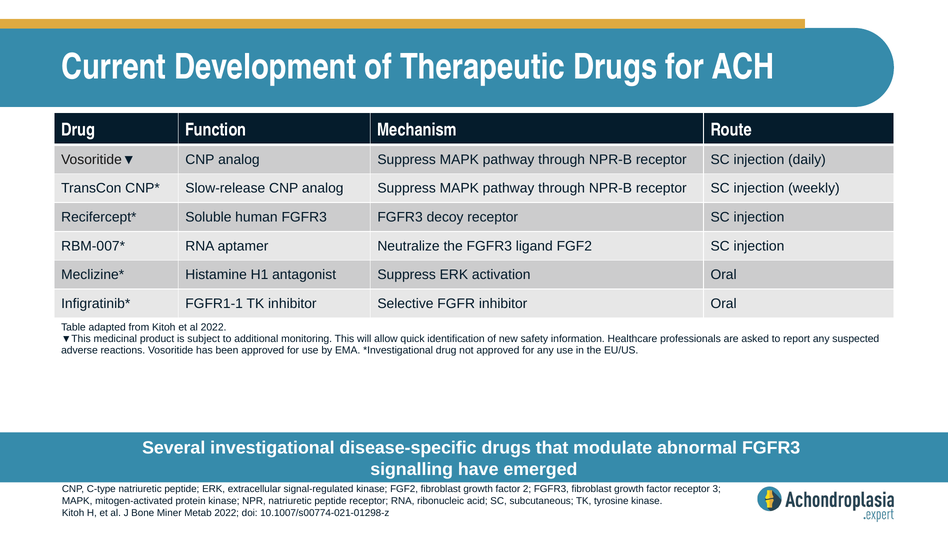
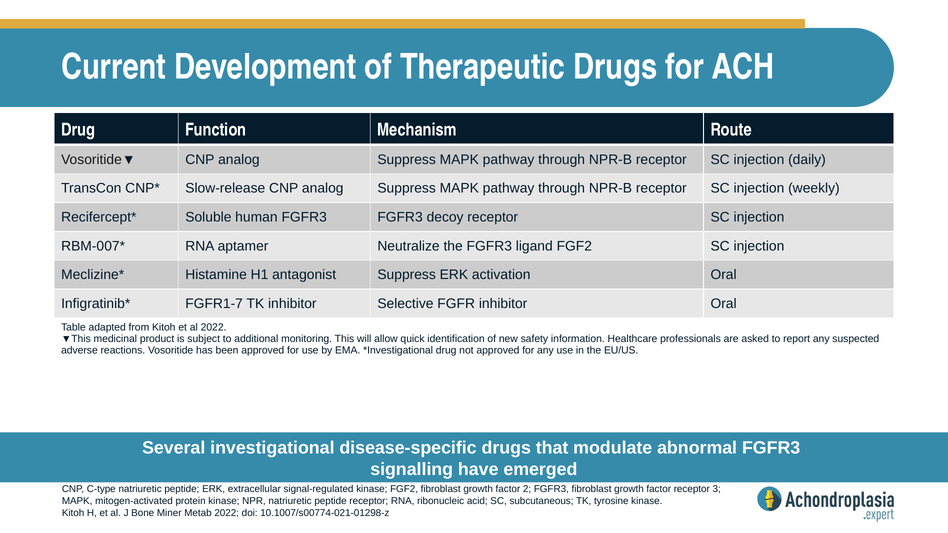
FGFR1-1: FGFR1-1 -> FGFR1-7
